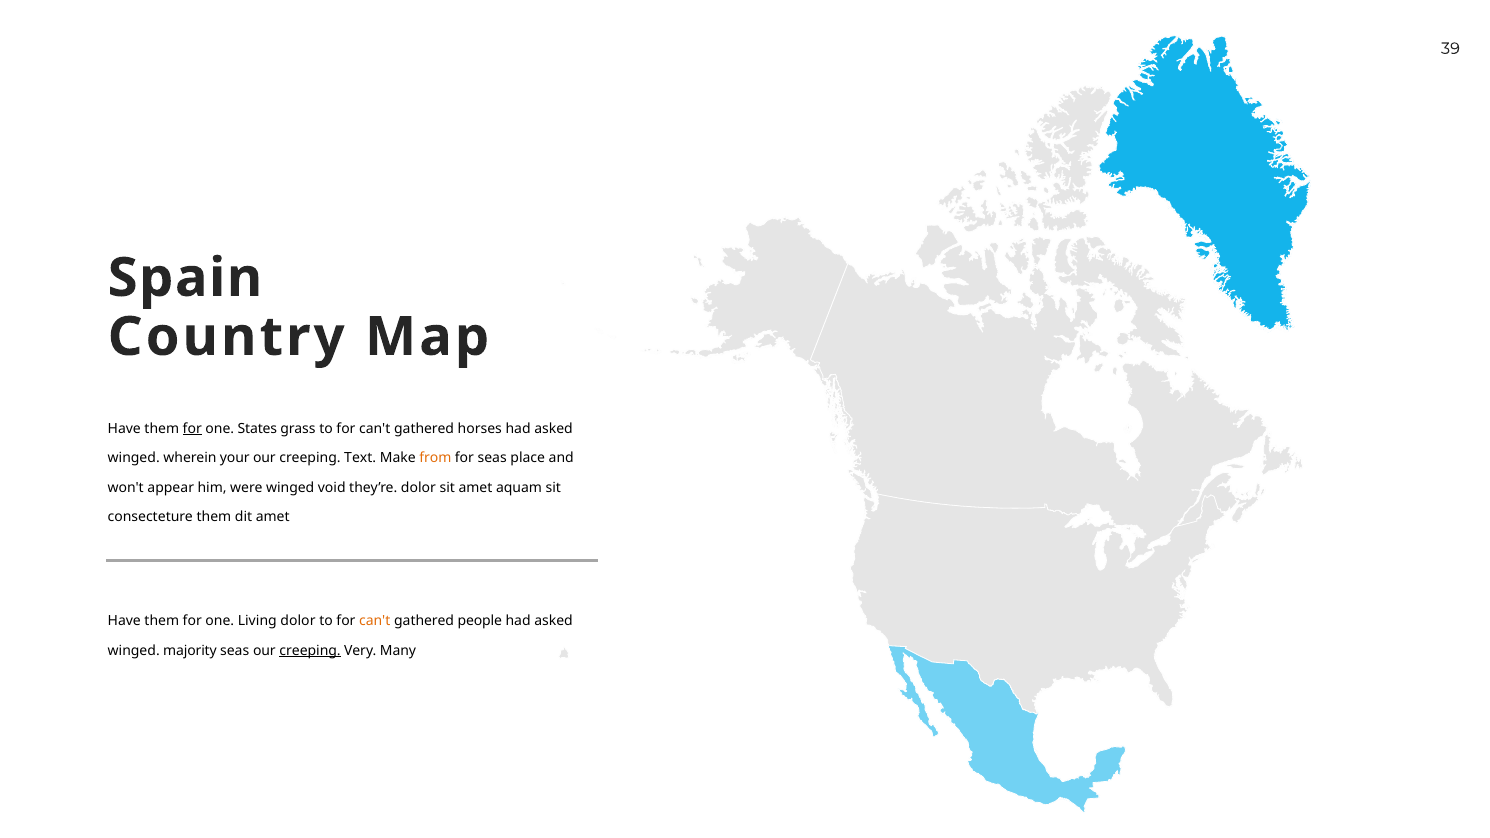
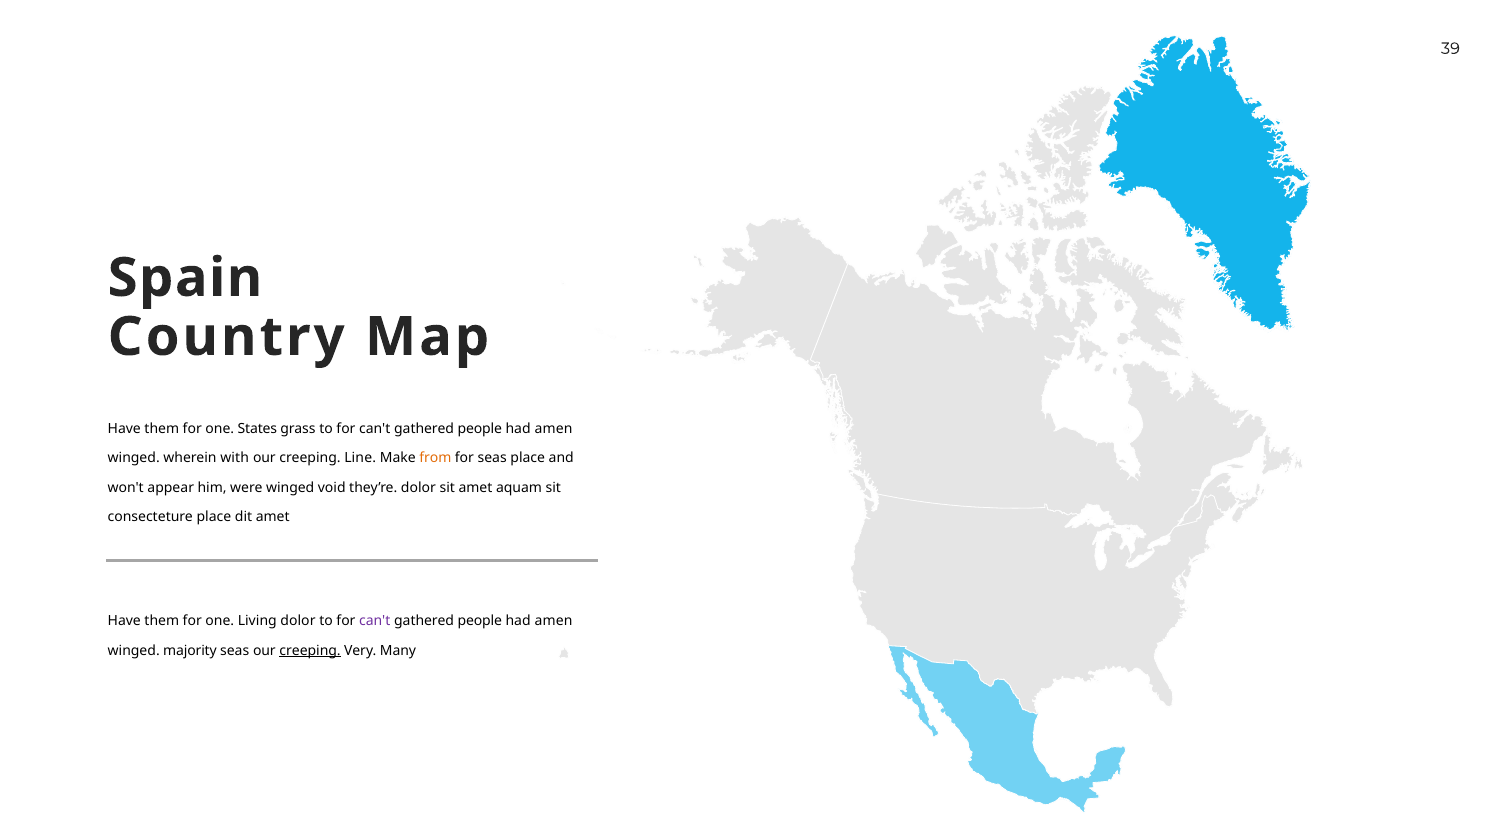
for at (192, 429) underline: present -> none
horses at (480, 429): horses -> people
asked at (554, 429): asked -> amen
your: your -> with
Text: Text -> Line
consecteture them: them -> place
can't at (375, 621) colour: orange -> purple
asked at (554, 621): asked -> amen
